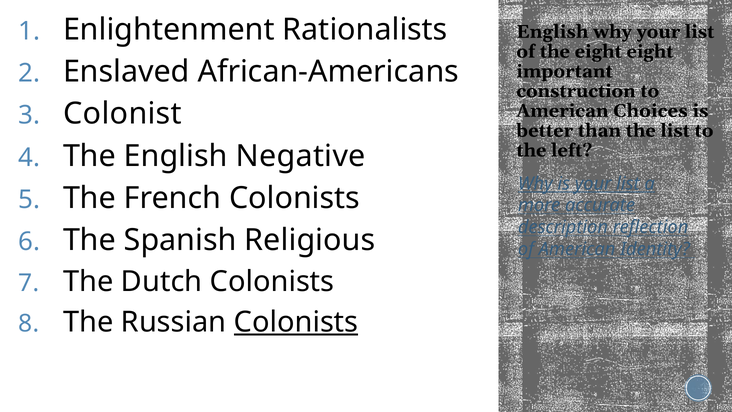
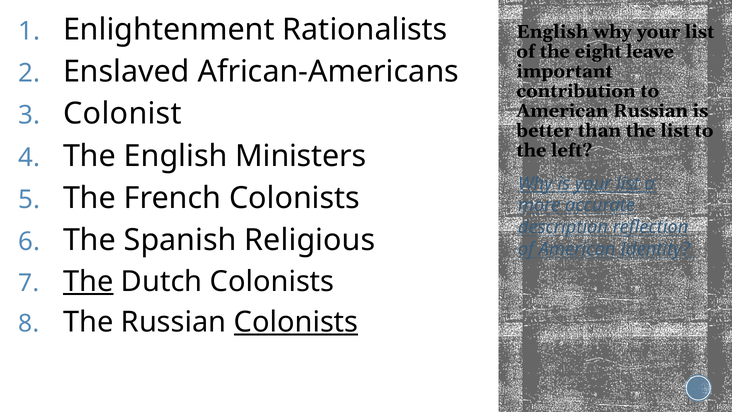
eight eight: eight -> leave
construction: construction -> contribution
American Choices: Choices -> Russian
Negative: Negative -> Ministers
The at (88, 281) underline: none -> present
